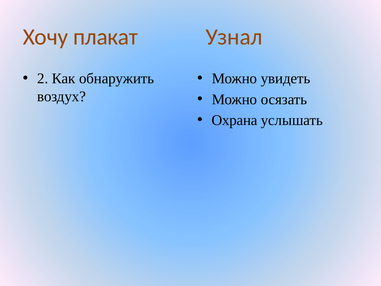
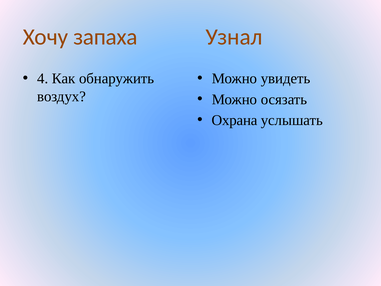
плакат: плакат -> запаха
2: 2 -> 4
